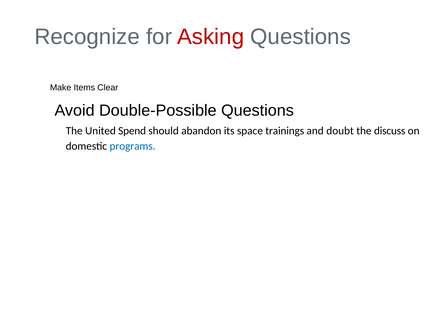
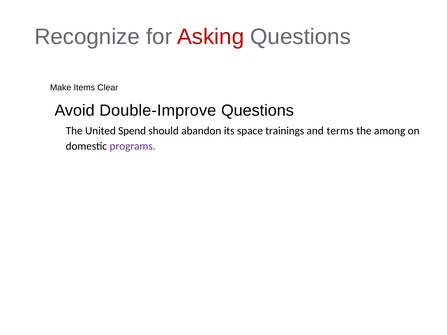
Double-Possible: Double-Possible -> Double-Improve
doubt: doubt -> terms
discuss: discuss -> among
programs colour: blue -> purple
